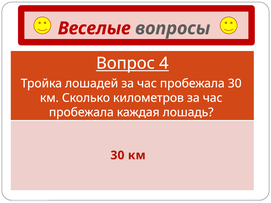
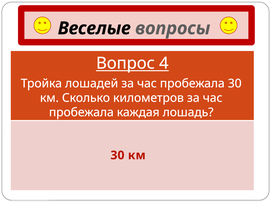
Веселые colour: red -> black
